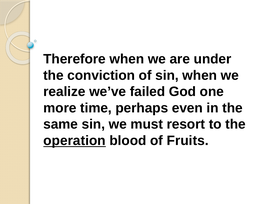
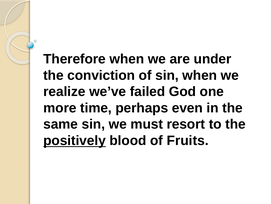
operation: operation -> positively
